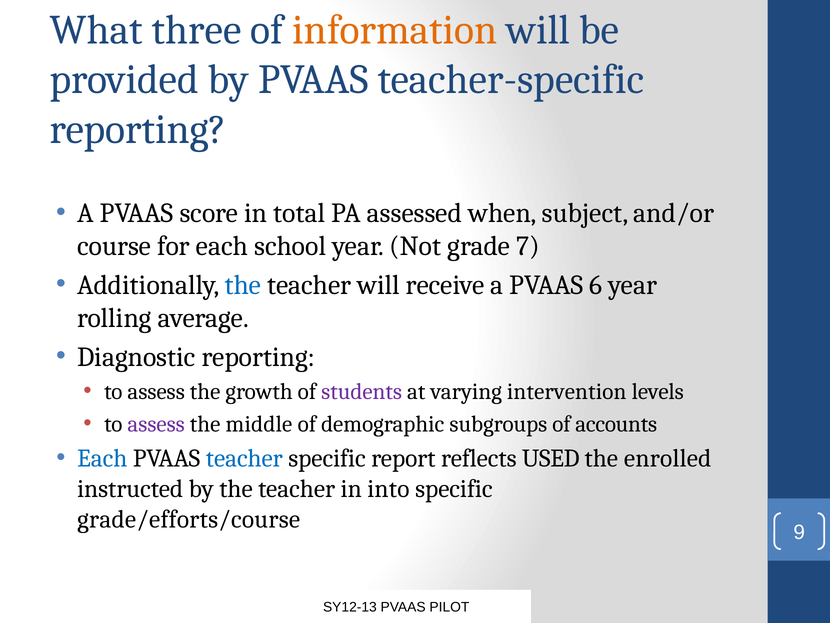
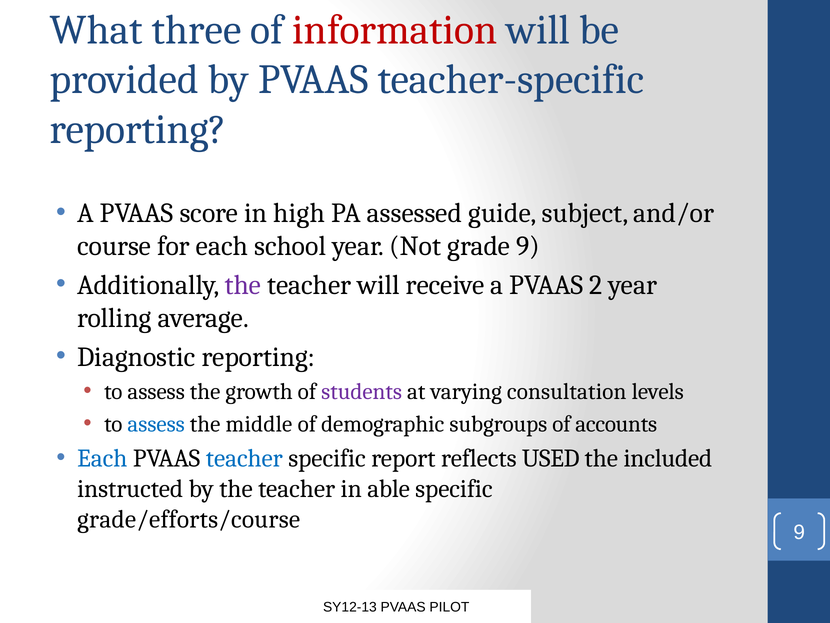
information colour: orange -> red
total: total -> high
when: when -> guide
grade 7: 7 -> 9
the at (243, 285) colour: blue -> purple
6: 6 -> 2
intervention: intervention -> consultation
assess at (156, 424) colour: purple -> blue
enrolled: enrolled -> included
into: into -> able
